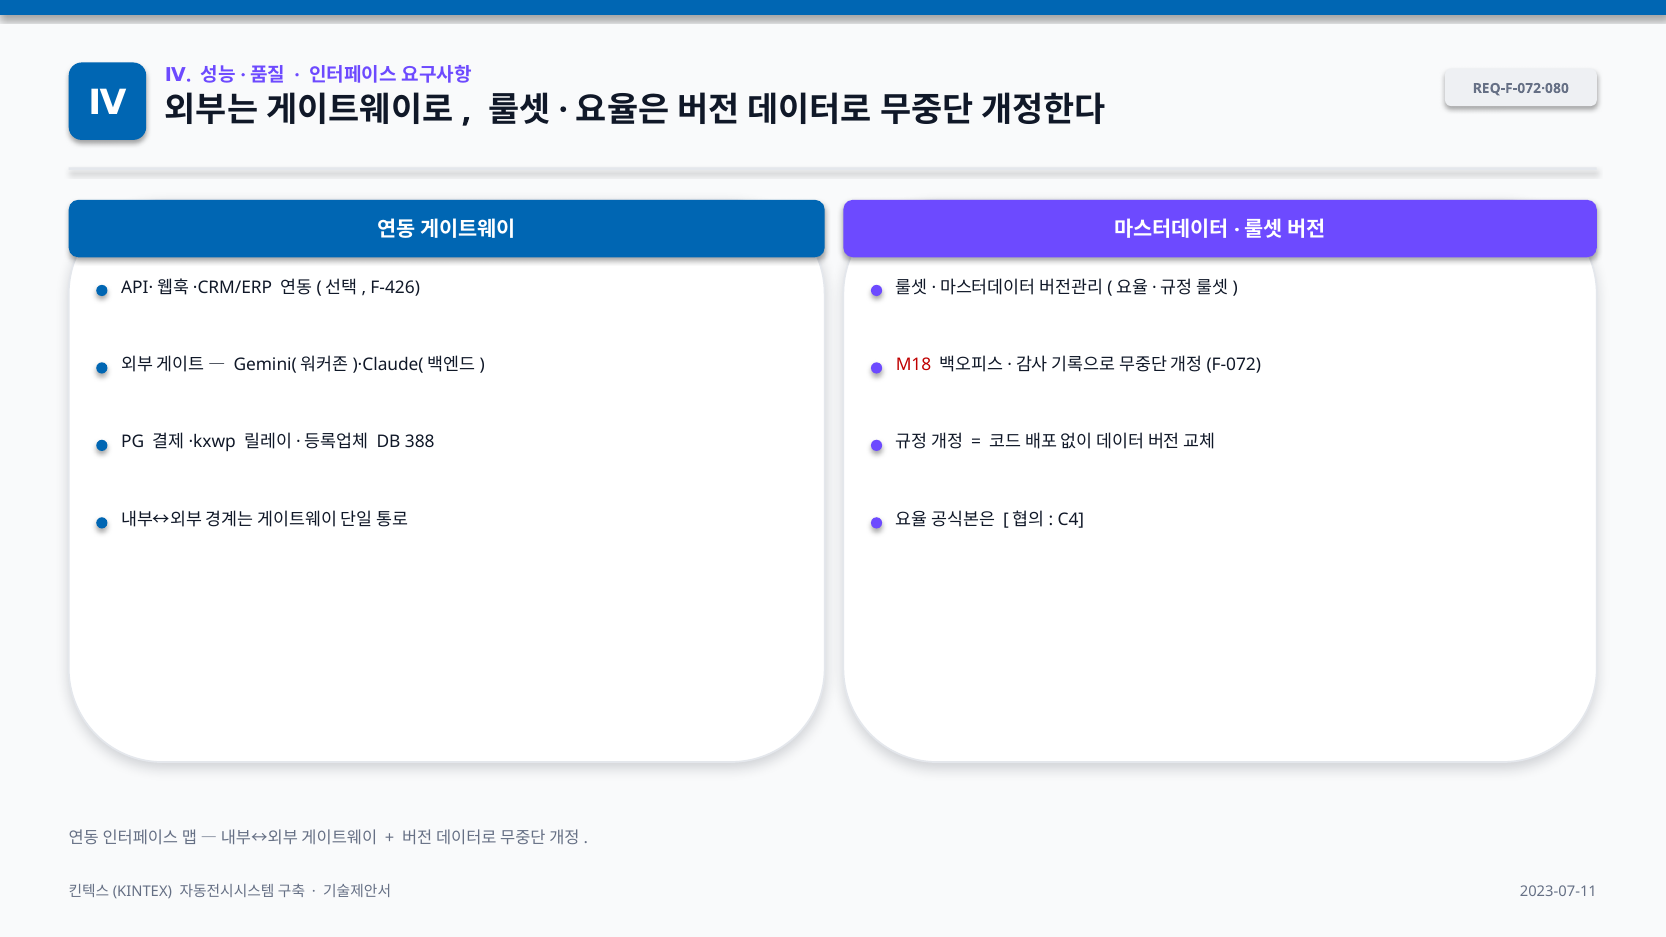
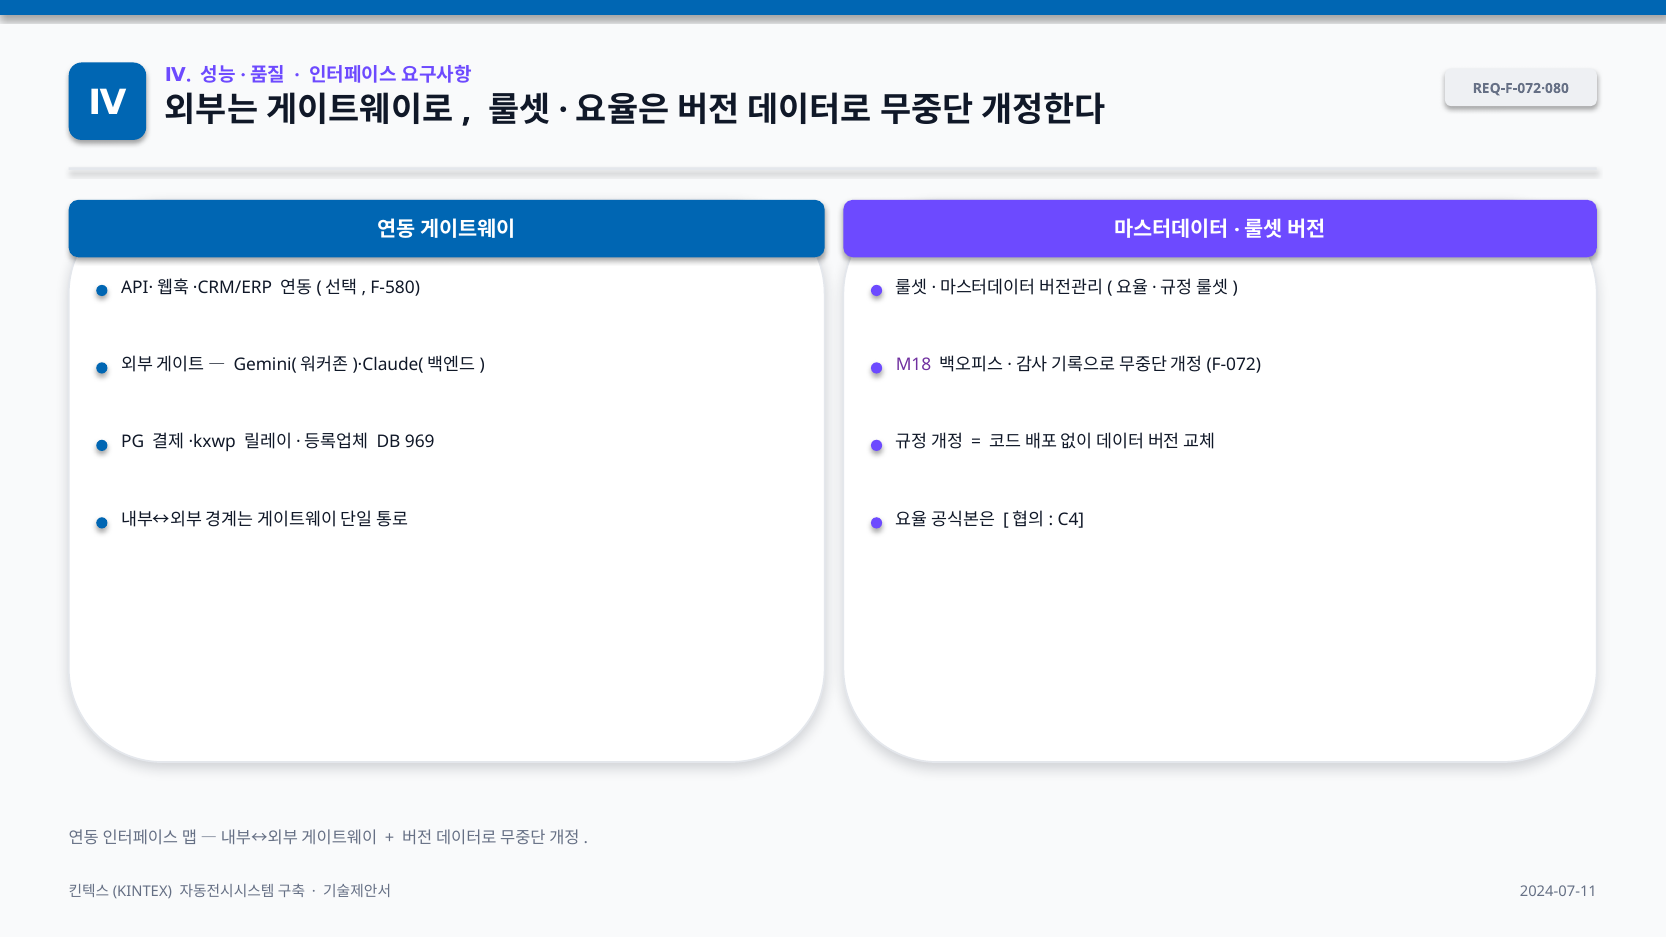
F-426: F-426 -> F-580
M18 colour: red -> purple
388: 388 -> 969
2023-07-11: 2023-07-11 -> 2024-07-11
